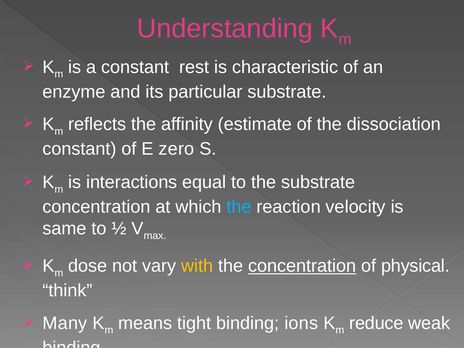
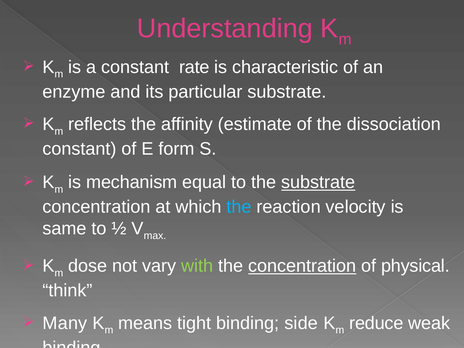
rest: rest -> rate
zero: zero -> form
interactions: interactions -> mechanism
substrate at (318, 182) underline: none -> present
with colour: yellow -> light green
ions: ions -> side
